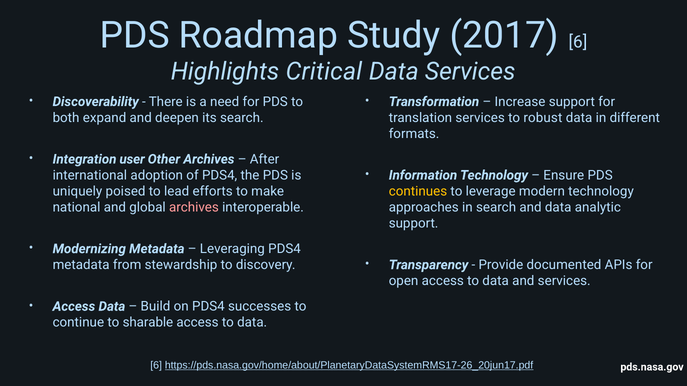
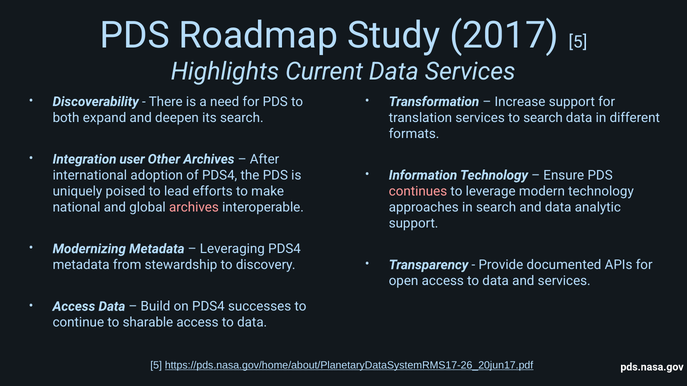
2017 6: 6 -> 5
Critical: Critical -> Current
to robust: robust -> search
continues colour: yellow -> pink
6 at (156, 365): 6 -> 5
